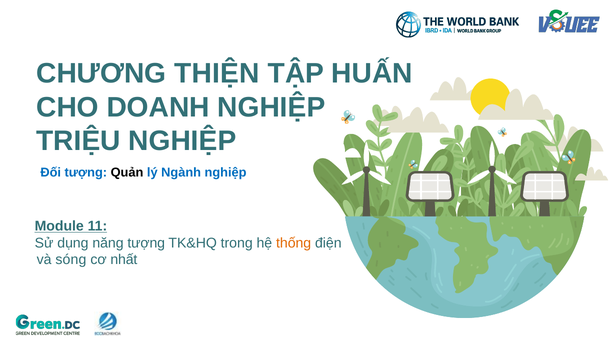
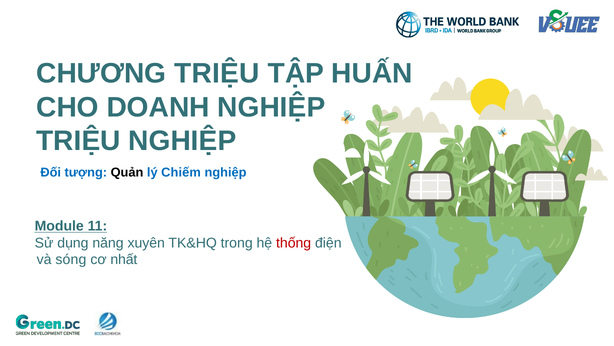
CHƯƠNG THIỆN: THIỆN -> TRIỆU
Ngành: Ngành -> Chiếm
năng tượng: tượng -> xuyên
thống colour: orange -> red
